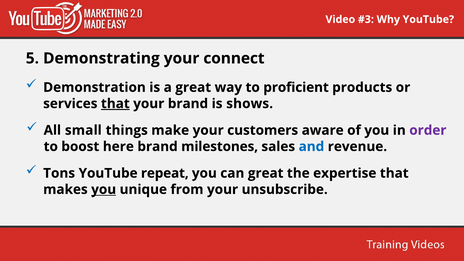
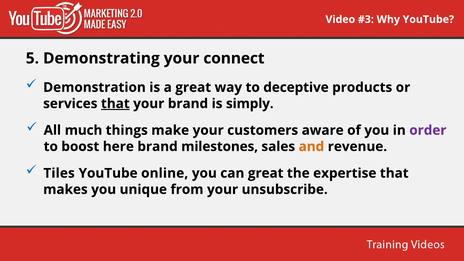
proficient: proficient -> deceptive
shows: shows -> simply
small: small -> much
and colour: blue -> orange
Tons: Tons -> Tiles
repeat: repeat -> online
you at (104, 189) underline: present -> none
